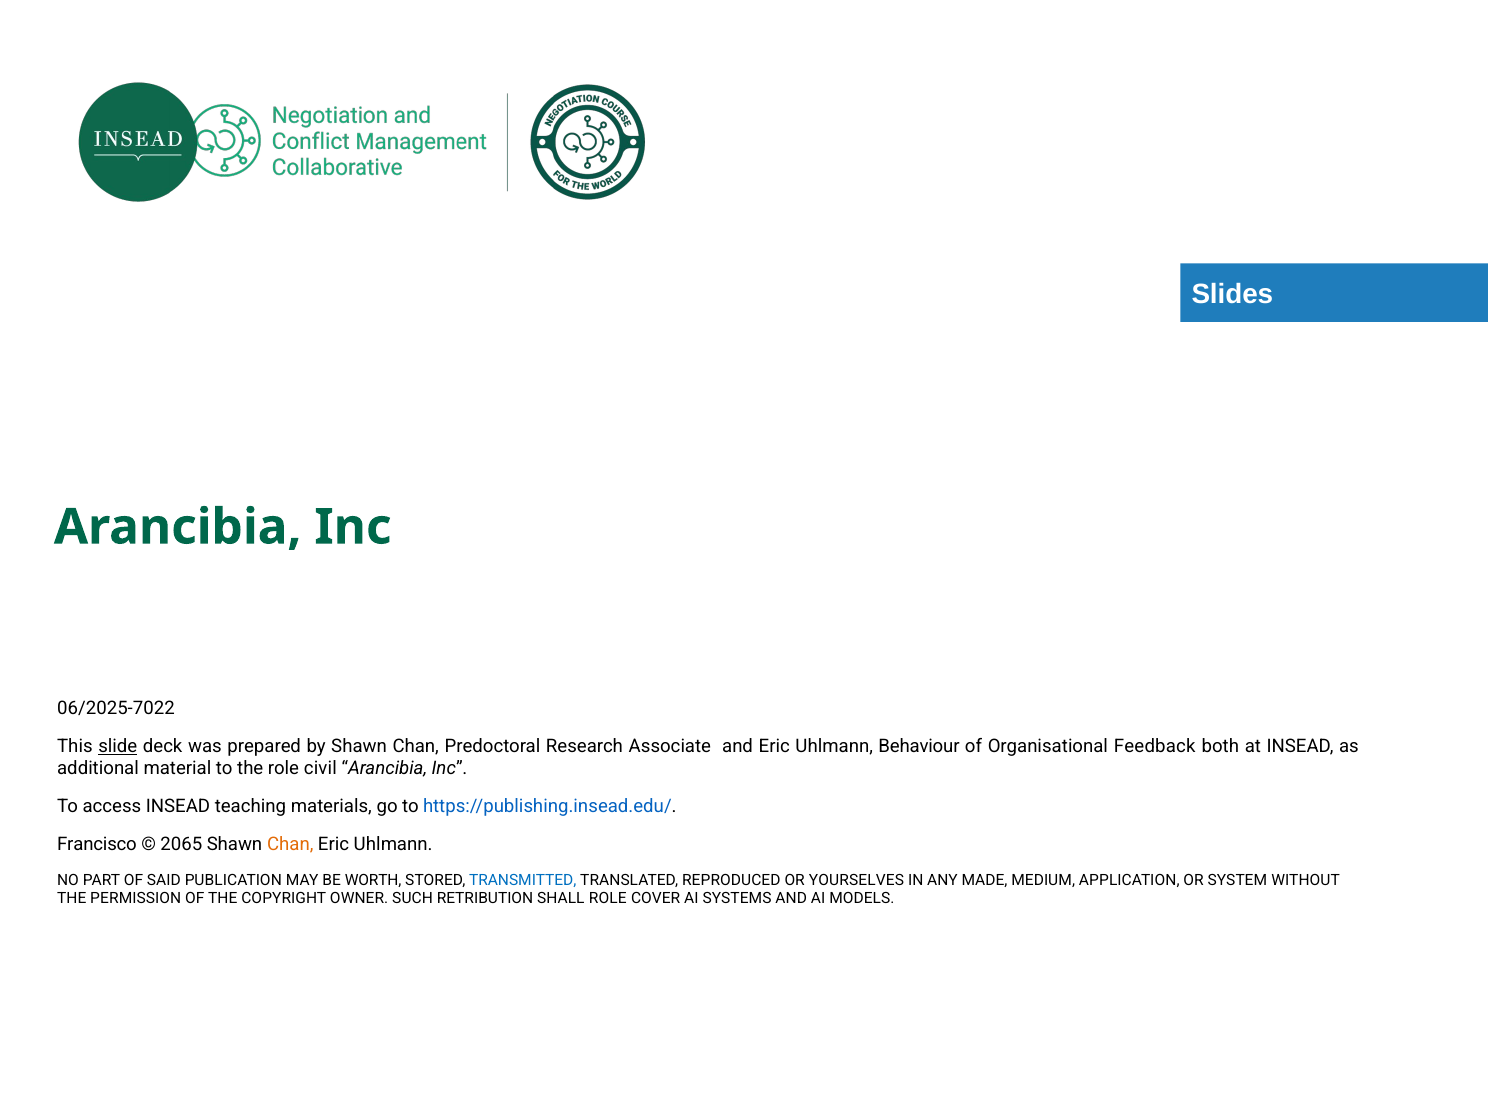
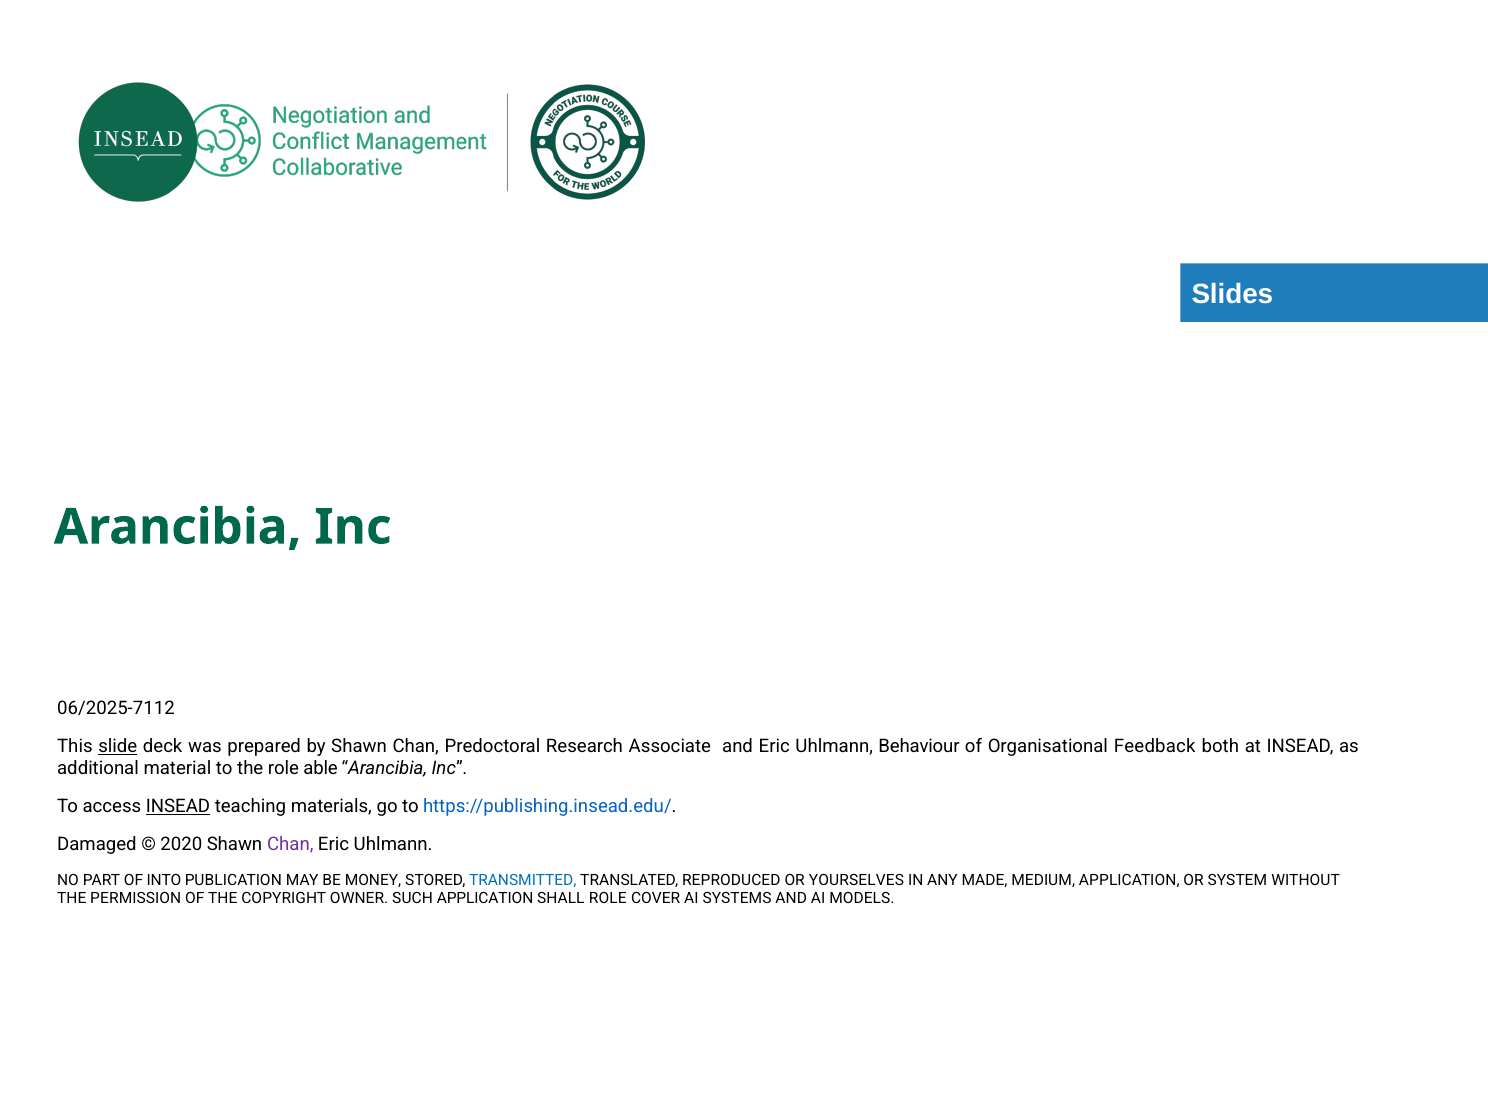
06/2025-7022: 06/2025-7022 -> 06/2025-7112
civil: civil -> able
INSEAD at (178, 806) underline: none -> present
Francisco: Francisco -> Damaged
2065: 2065 -> 2020
Chan at (290, 844) colour: orange -> purple
SAID: SAID -> INTO
WORTH: WORTH -> MONEY
SUCH RETRIBUTION: RETRIBUTION -> APPLICATION
